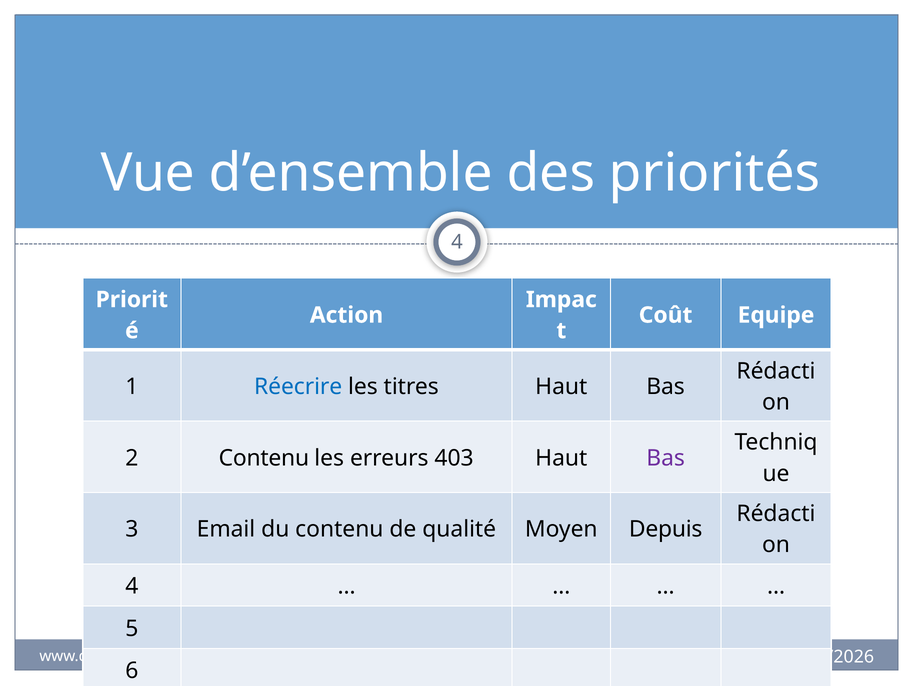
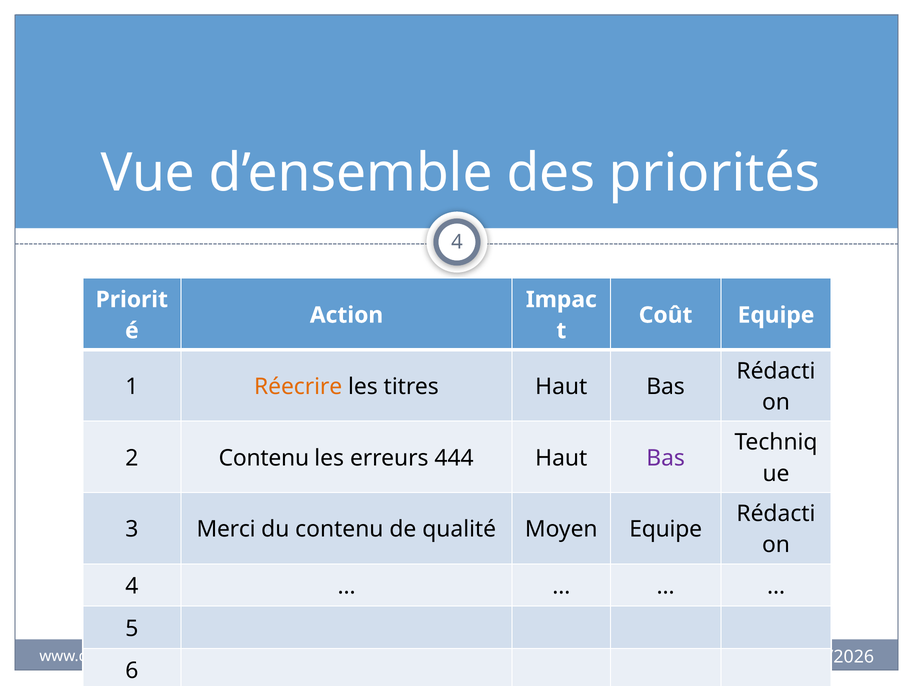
Réecrire colour: blue -> orange
403: 403 -> 444
Email: Email -> Merci
Moyen Depuis: Depuis -> Equipe
